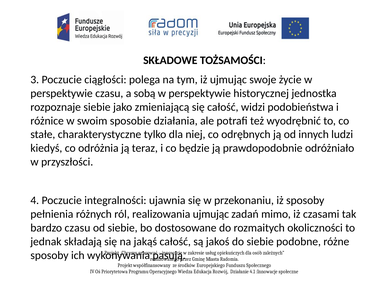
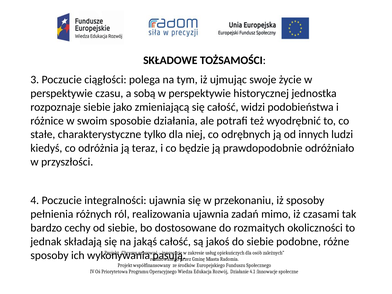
realizowania ujmując: ujmując -> ujawnia
bardzo czasu: czasu -> cechy
